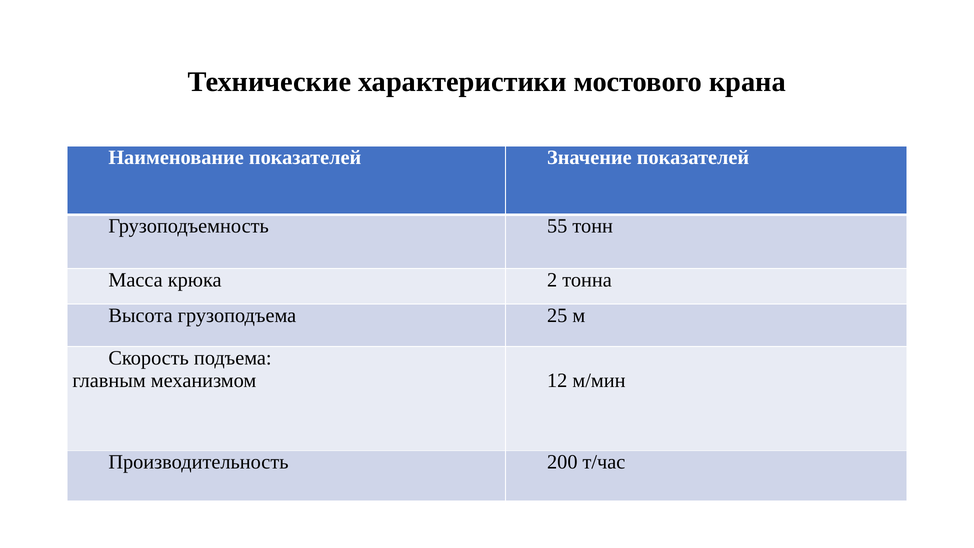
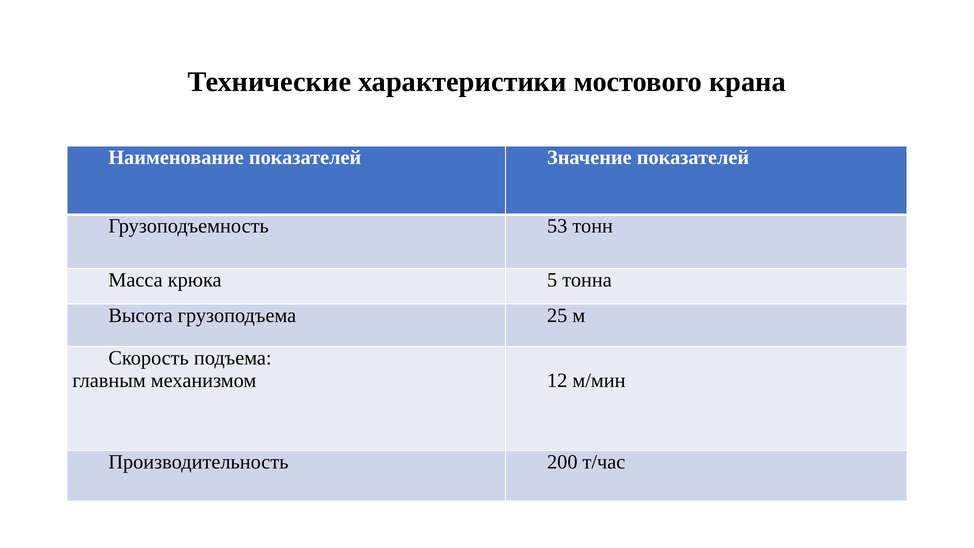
55: 55 -> 53
2: 2 -> 5
